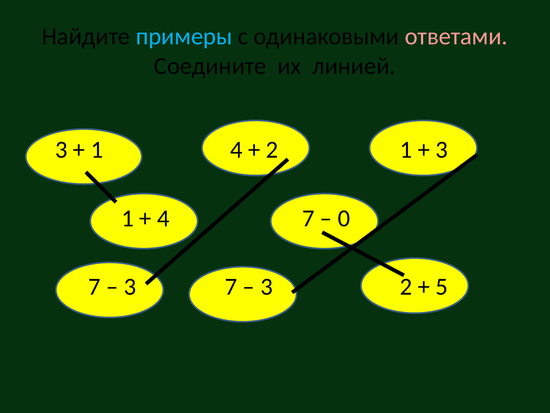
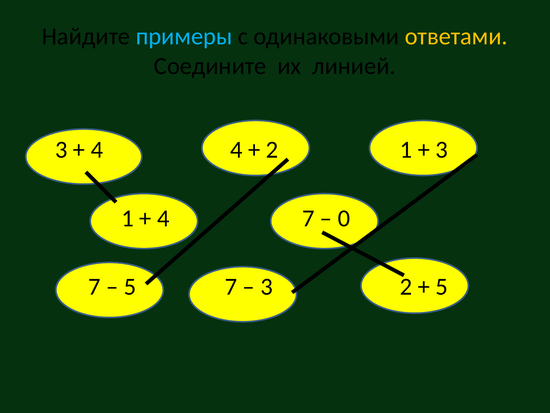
ответами colour: pink -> yellow
1 at (97, 150): 1 -> 4
3 at (130, 287): 3 -> 5
